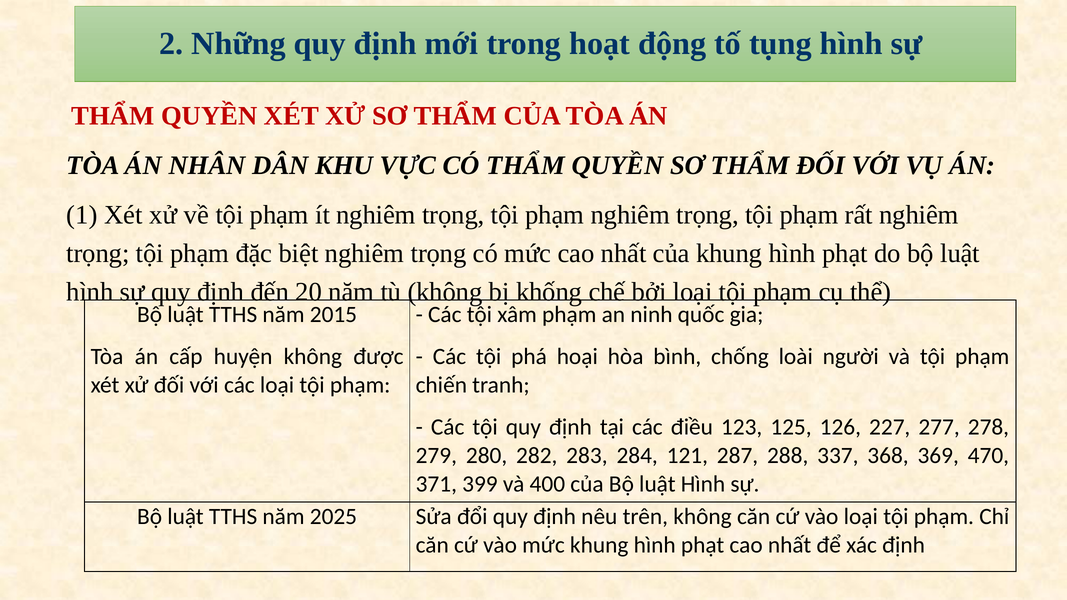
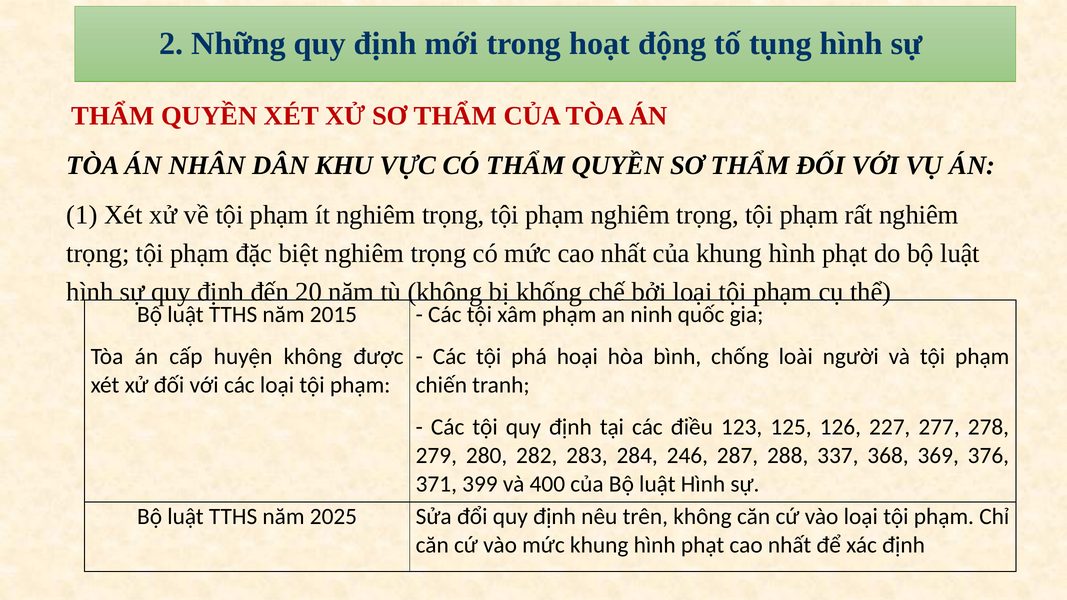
121: 121 -> 246
470: 470 -> 376
